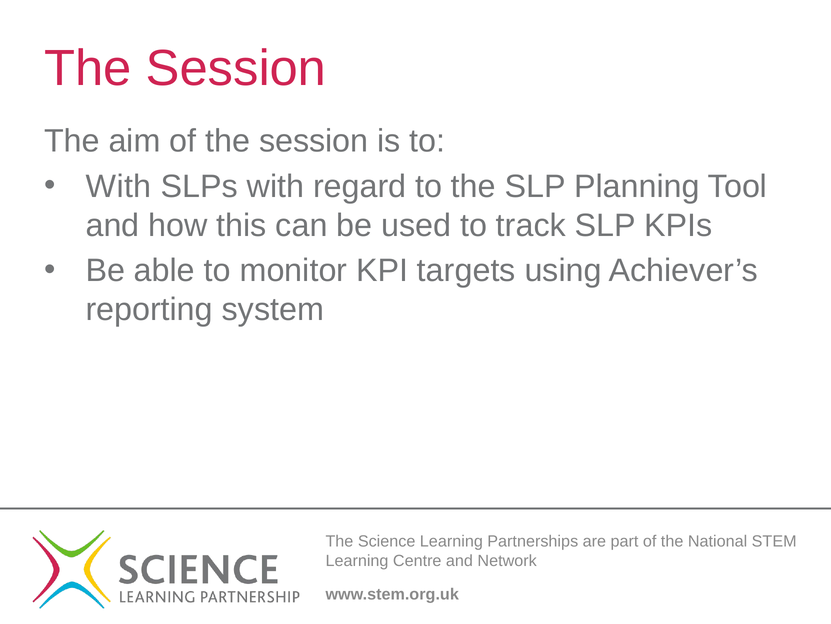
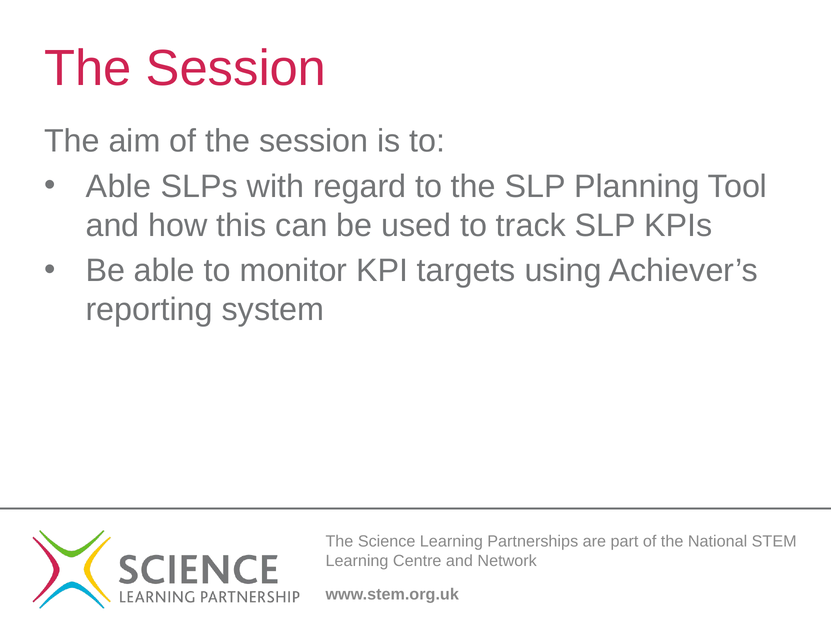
With at (119, 186): With -> Able
